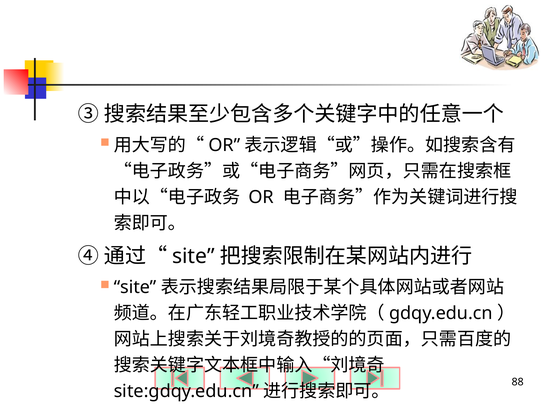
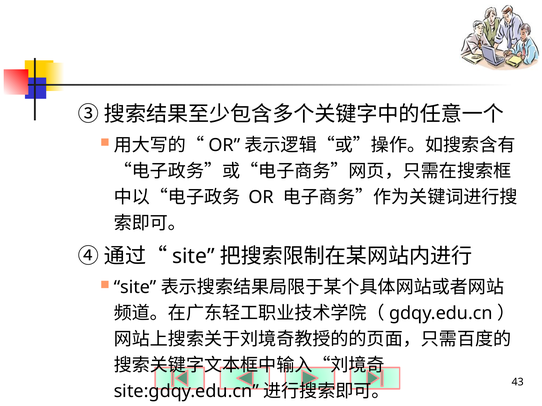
88: 88 -> 43
